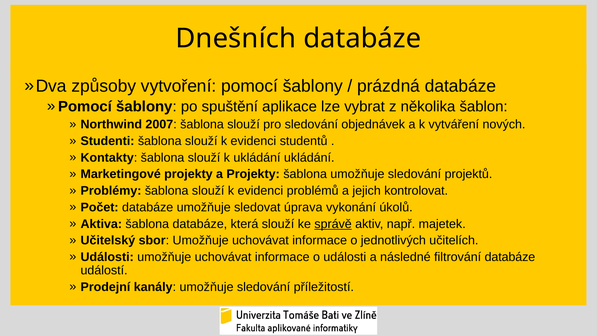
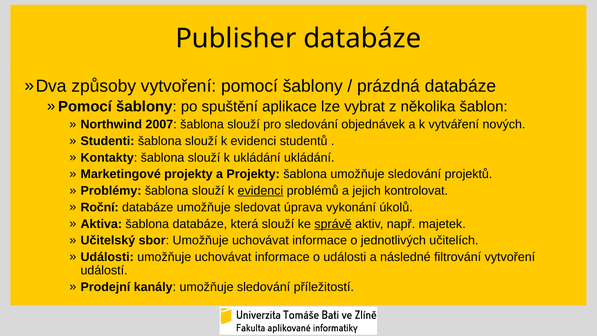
Dnešních: Dnešních -> Publisher
evidenci at (260, 191) underline: none -> present
Počet: Počet -> Roční
filtrování databáze: databáze -> vytvoření
